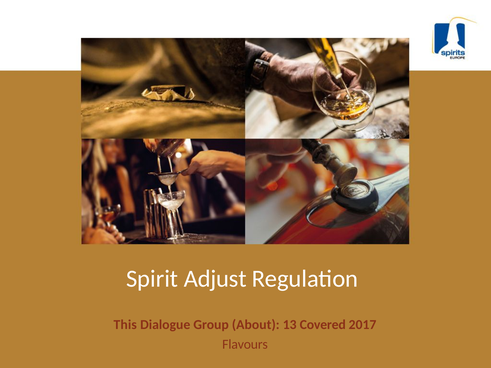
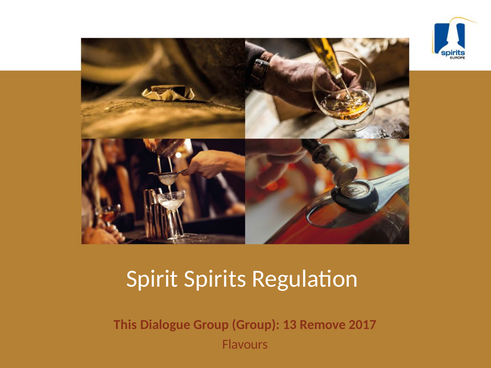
Adjust: Adjust -> Spirits
Group About: About -> Group
Covered: Covered -> Remove
